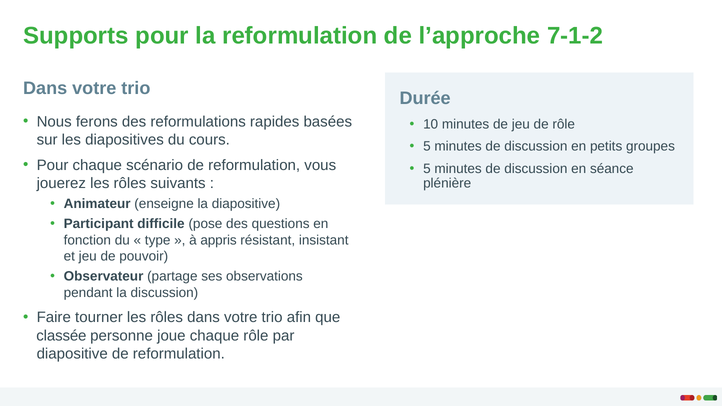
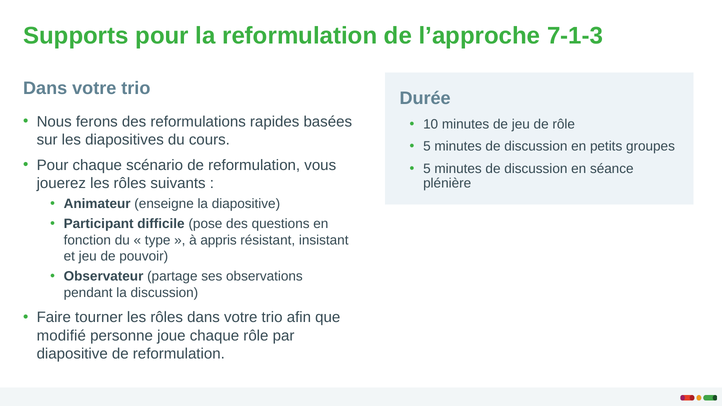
7-1-2: 7-1-2 -> 7-1-3
classée: classée -> modifié
